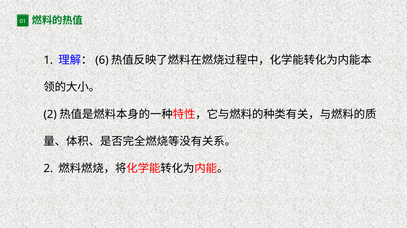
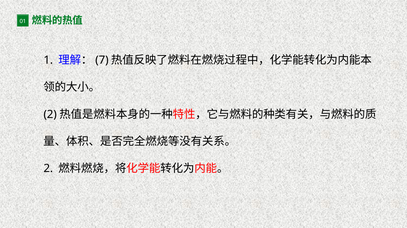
6: 6 -> 7
